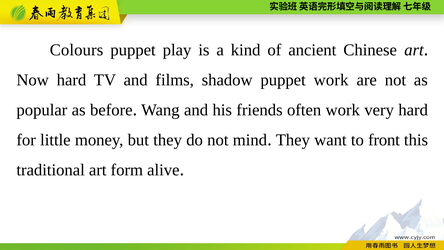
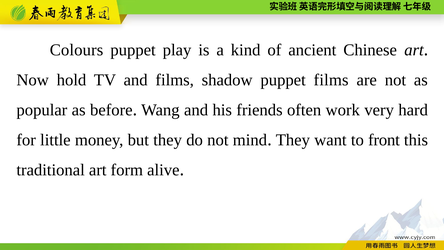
Now hard: hard -> hold
puppet work: work -> films
